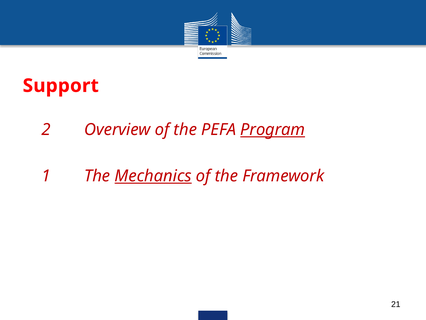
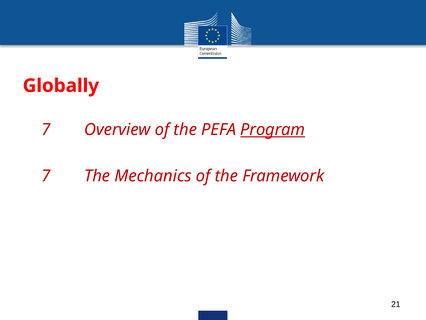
Support: Support -> Globally
2 at (46, 129): 2 -> 7
1 at (46, 176): 1 -> 7
Mechanics underline: present -> none
